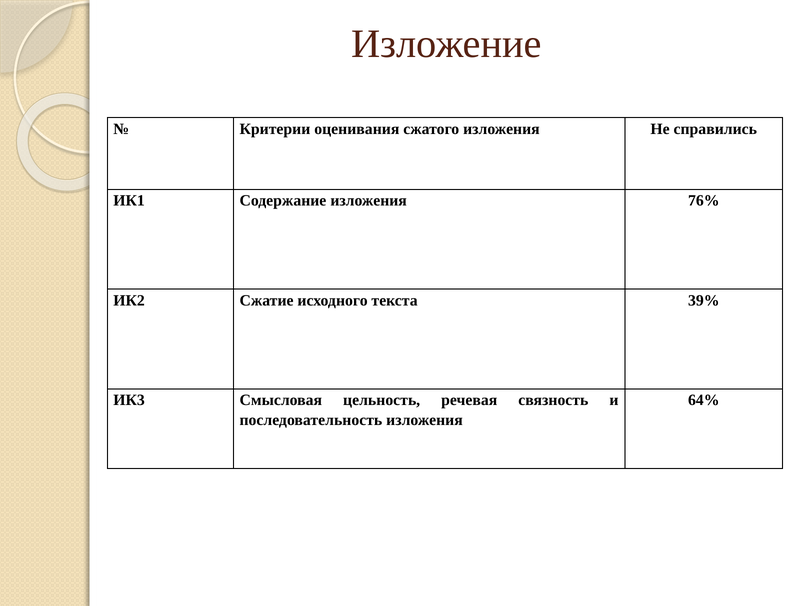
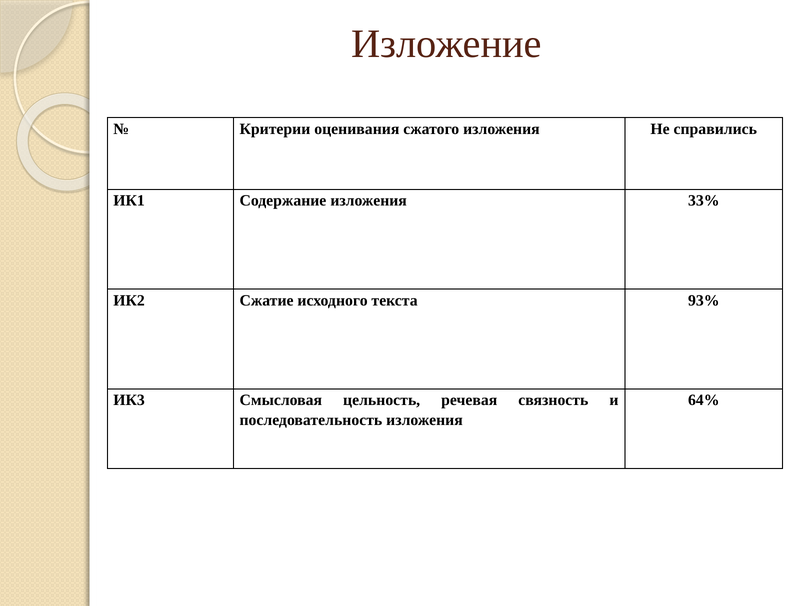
76%: 76% -> 33%
39%: 39% -> 93%
